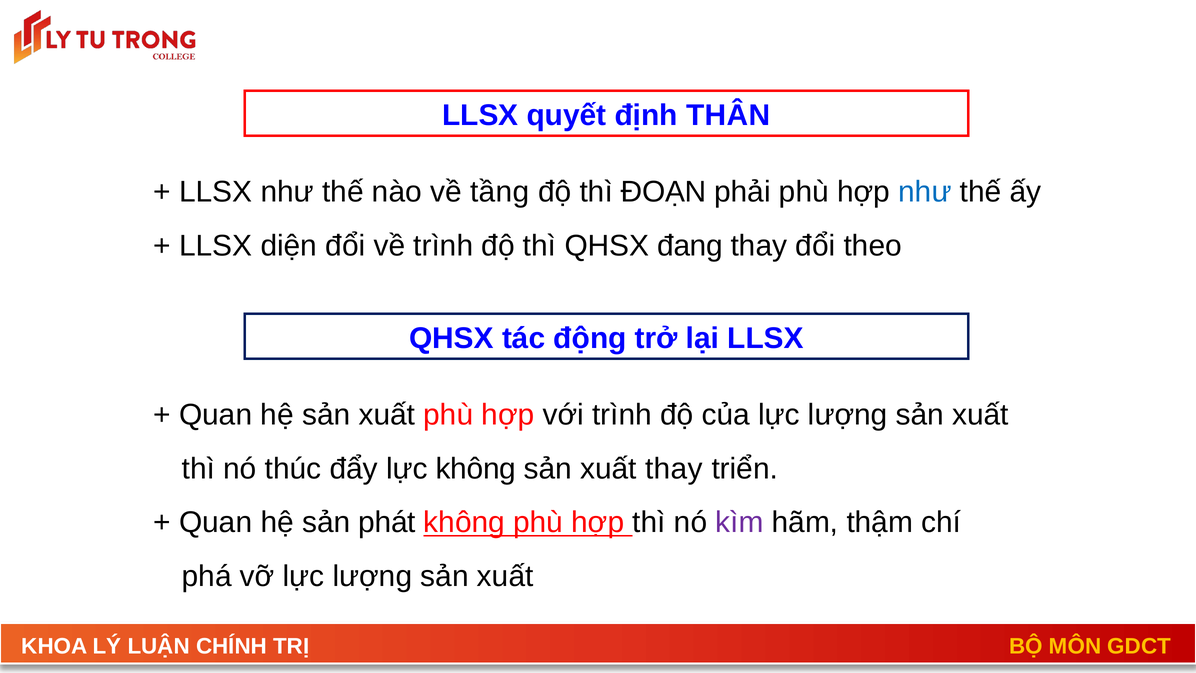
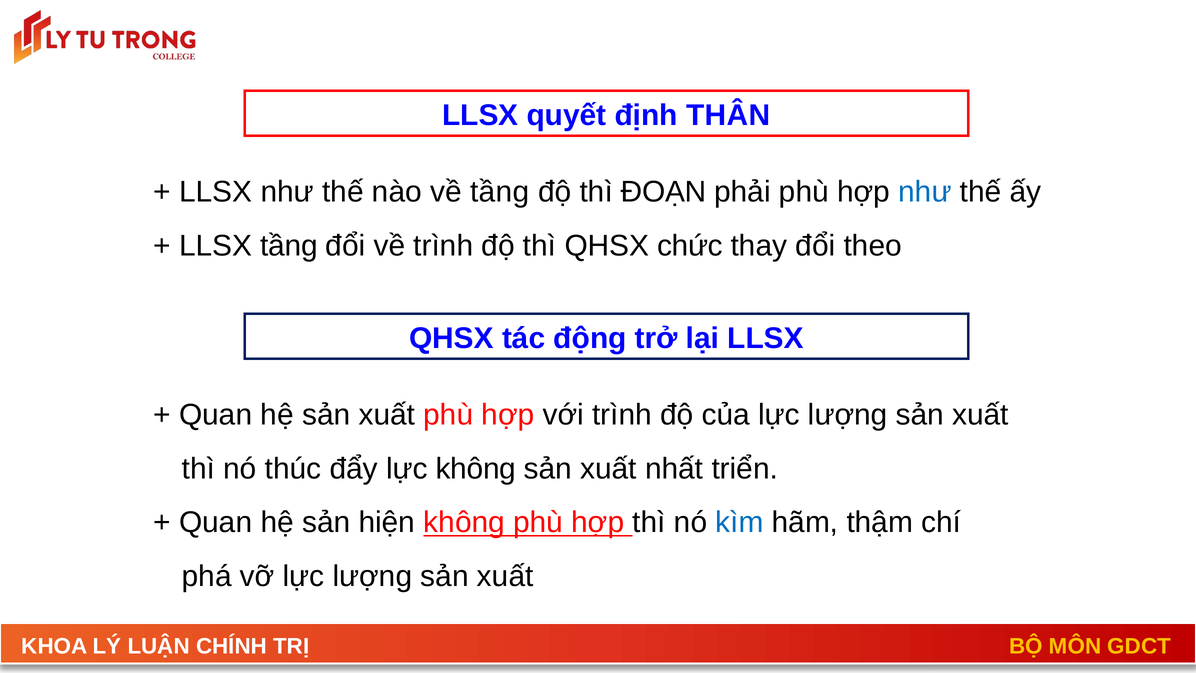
LLSX diện: diện -> tầng
đang: đang -> chức
xuất thay: thay -> nhất
phát: phát -> hiện
kìm colour: purple -> blue
